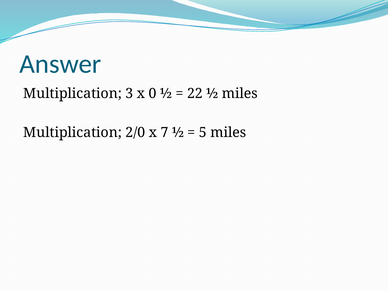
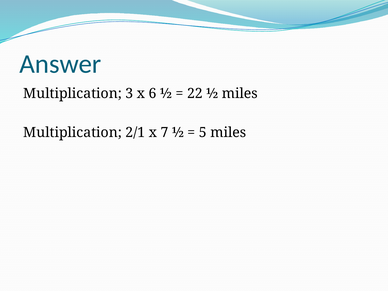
0: 0 -> 6
2/0: 2/0 -> 2/1
